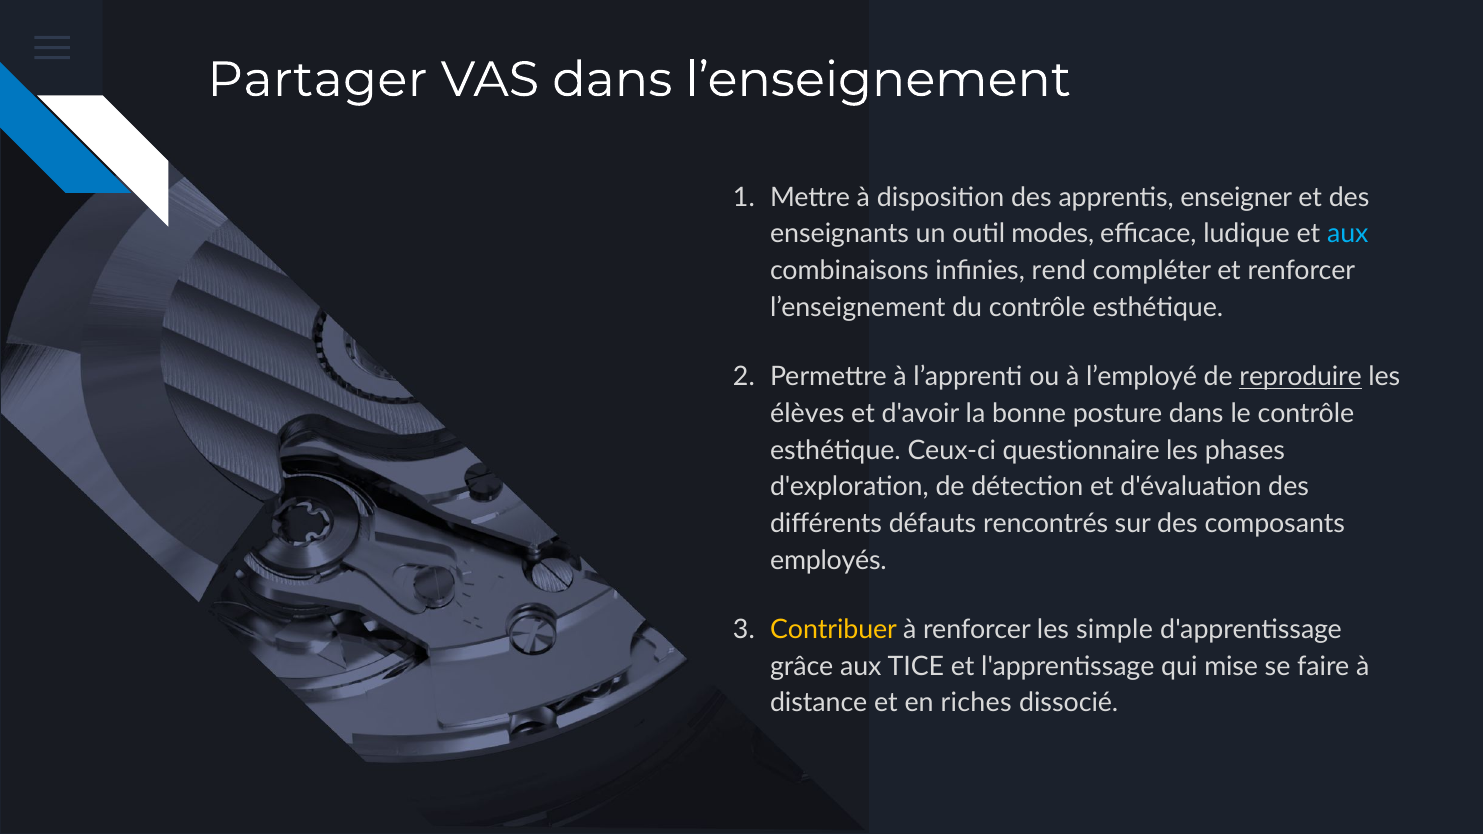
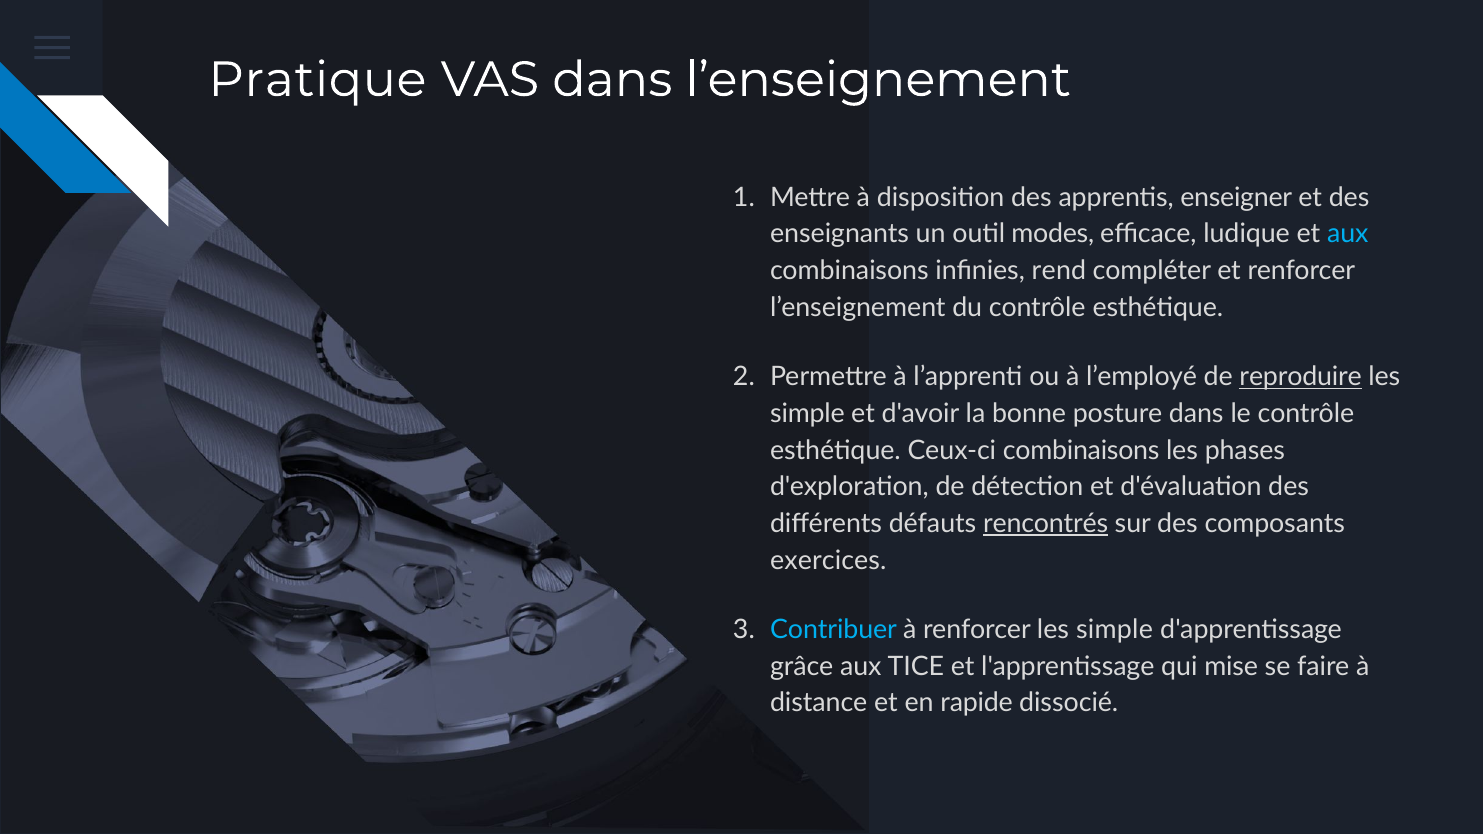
Partager: Partager -> Pratique
élèves at (807, 414): élèves -> simple
Ceux-ci questionnaire: questionnaire -> combinaisons
rencontrés underline: none -> present
employés: employés -> exercices
Contribuer colour: yellow -> light blue
riches: riches -> rapide
